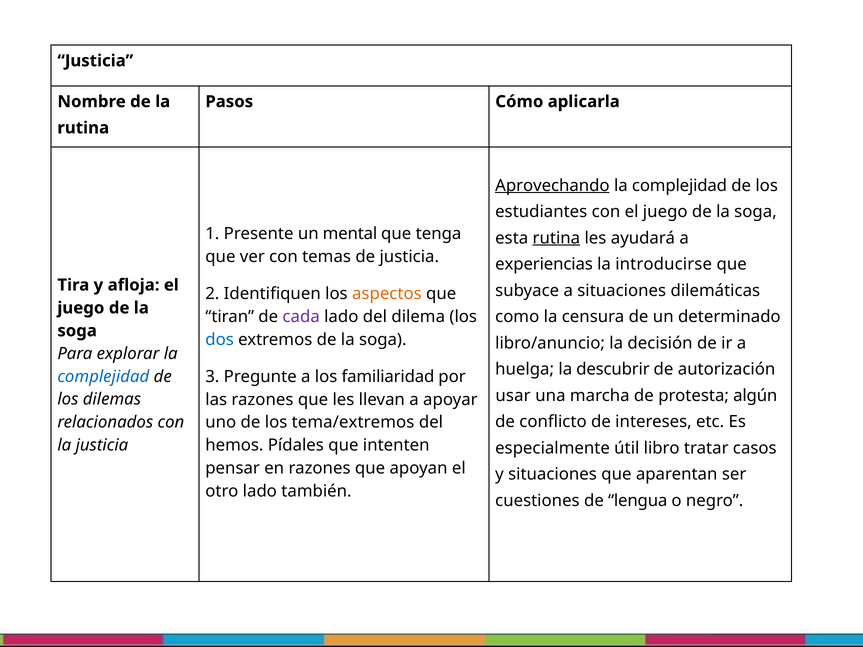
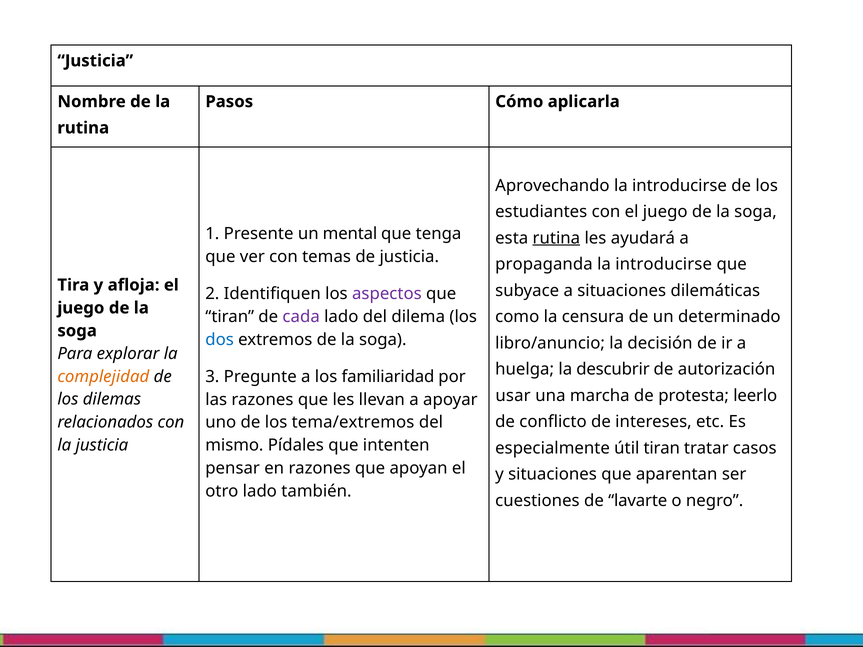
Aprovechando underline: present -> none
complejidad at (680, 186): complejidad -> introducirse
experiencias: experiencias -> propaganda
aspectos colour: orange -> purple
complejidad at (103, 377) colour: blue -> orange
algún: algún -> leerlo
hemos: hemos -> mismo
útil libro: libro -> tiran
lengua: lengua -> lavarte
